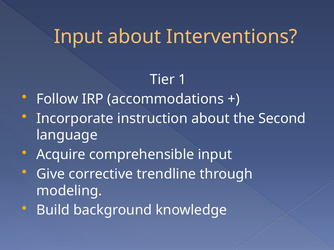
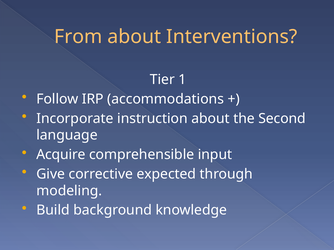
Input at (78, 37): Input -> From
trendline: trendline -> expected
